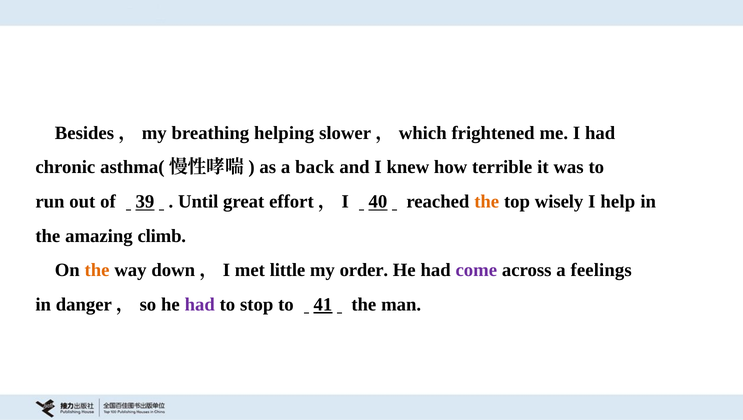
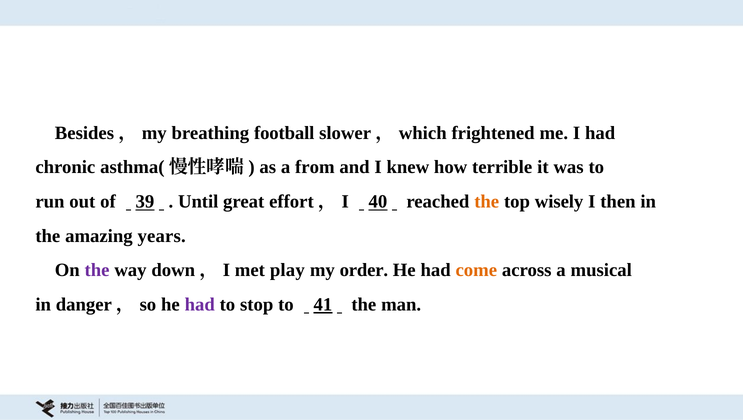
helping: helping -> football
back: back -> from
help: help -> then
climb: climb -> years
the at (97, 270) colour: orange -> purple
little: little -> play
come colour: purple -> orange
feelings: feelings -> musical
